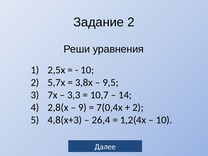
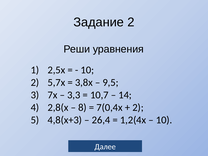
9: 9 -> 8
